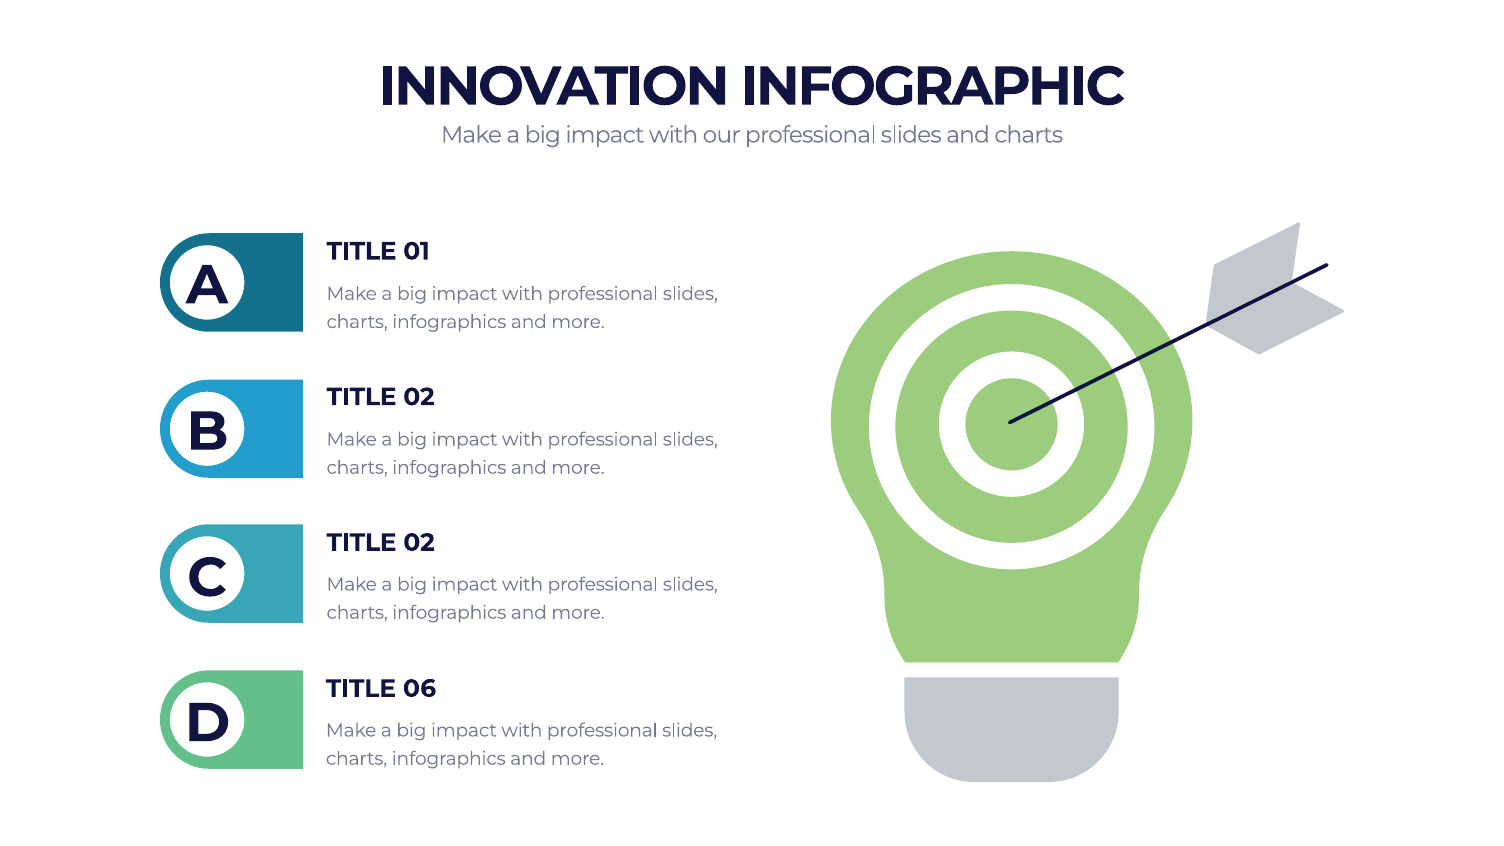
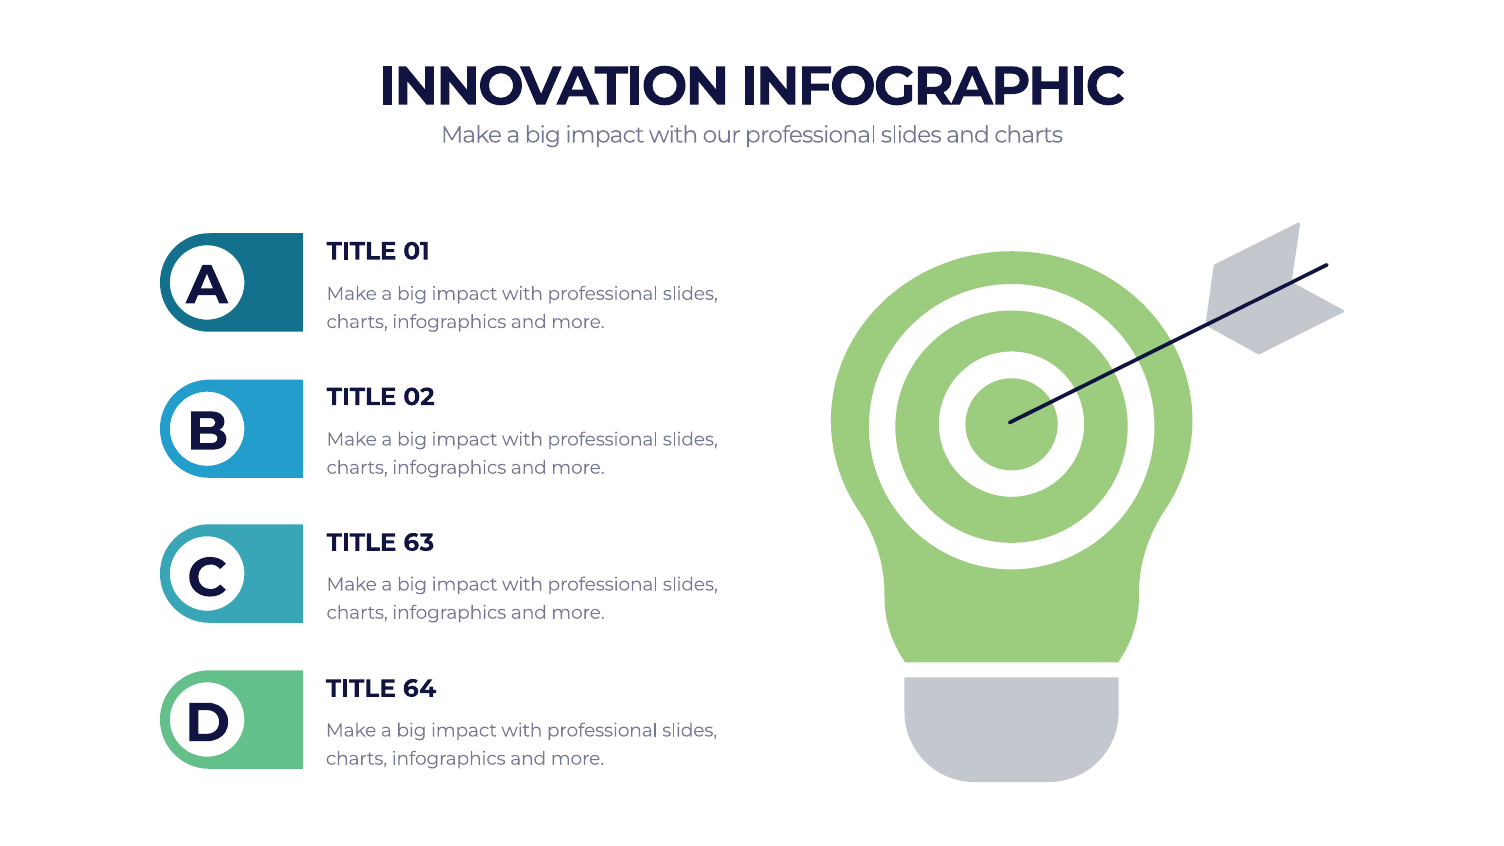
02 at (419, 543): 02 -> 63
06: 06 -> 64
